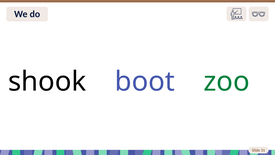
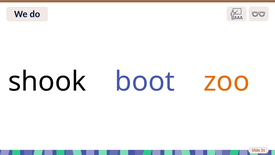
zoo colour: green -> orange
